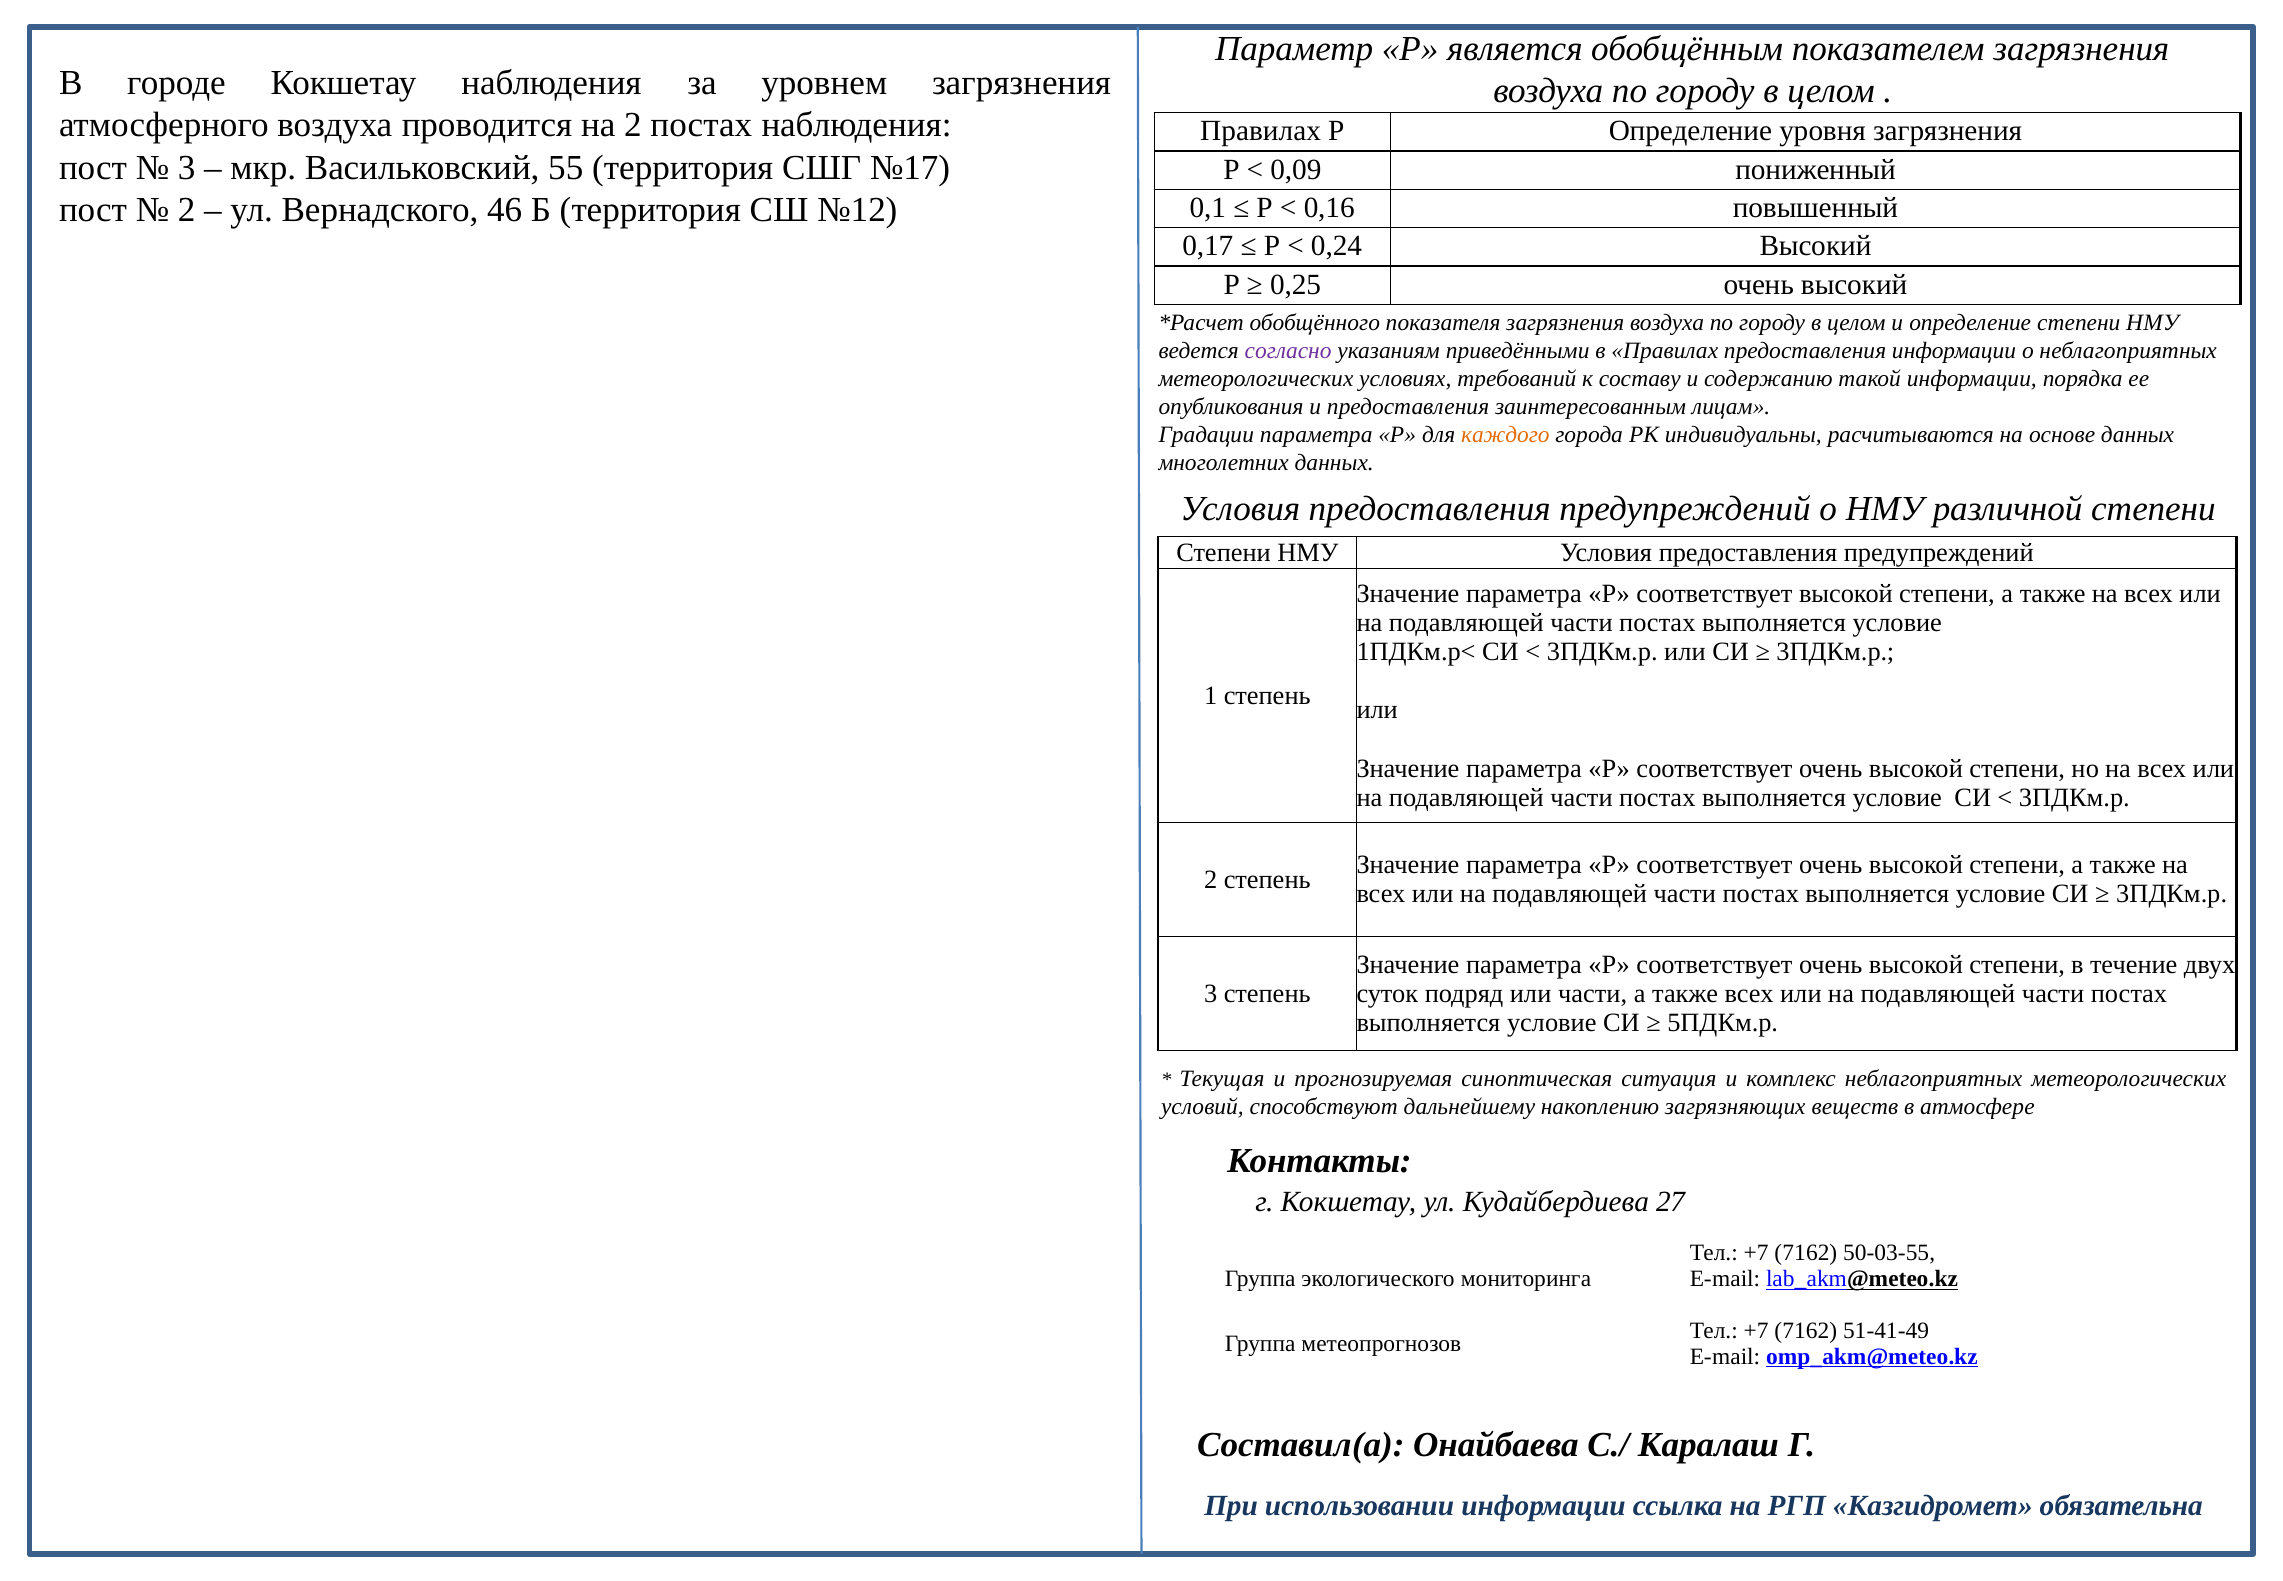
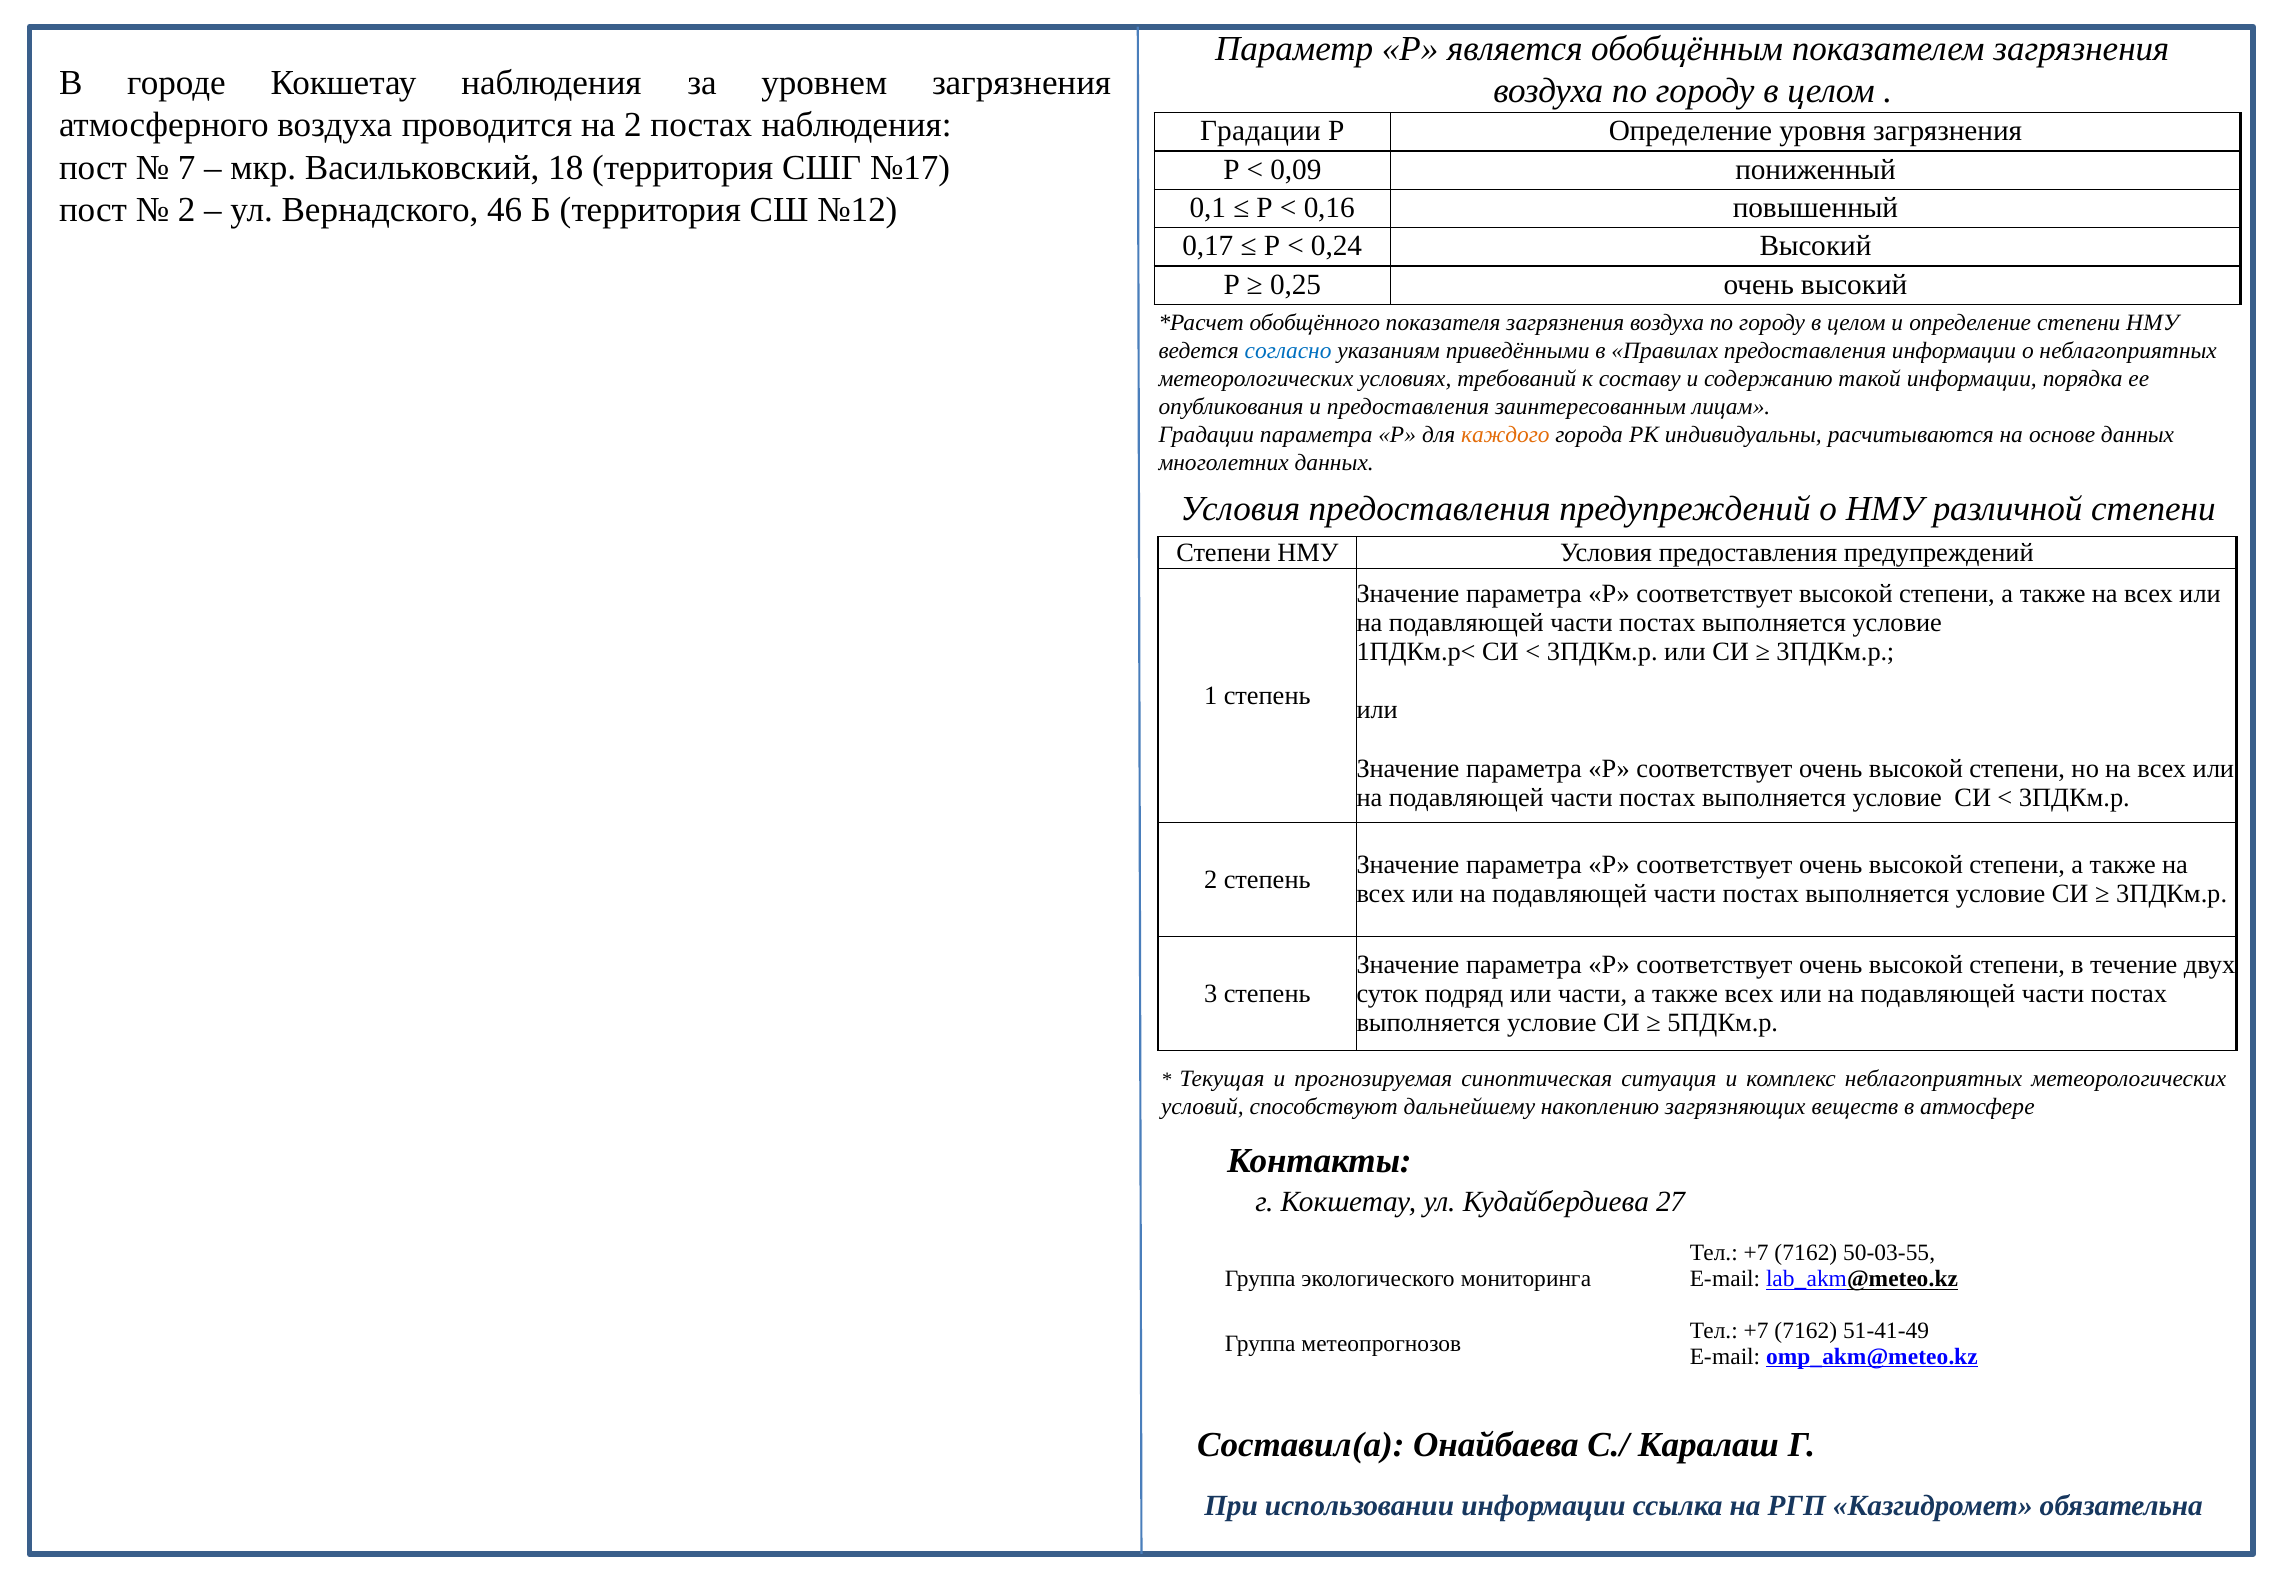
Правилах at (1261, 131): Правилах -> Градации
3 at (187, 167): 3 -> 7
55: 55 -> 18
согласно colour: purple -> blue
